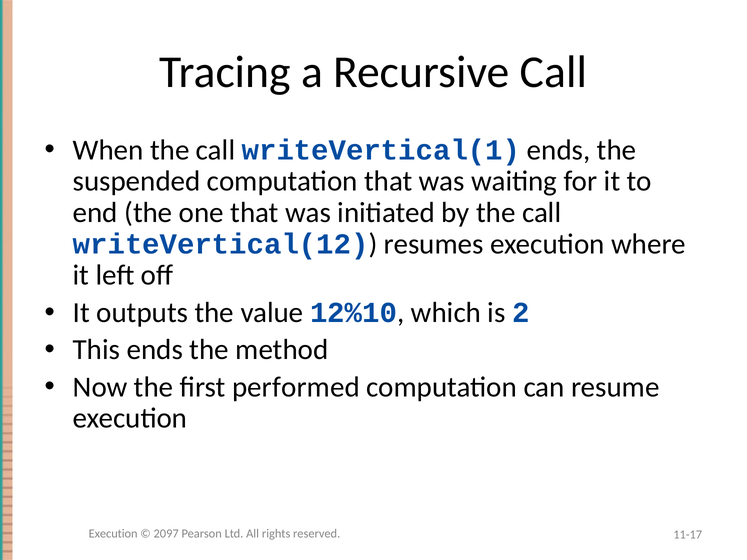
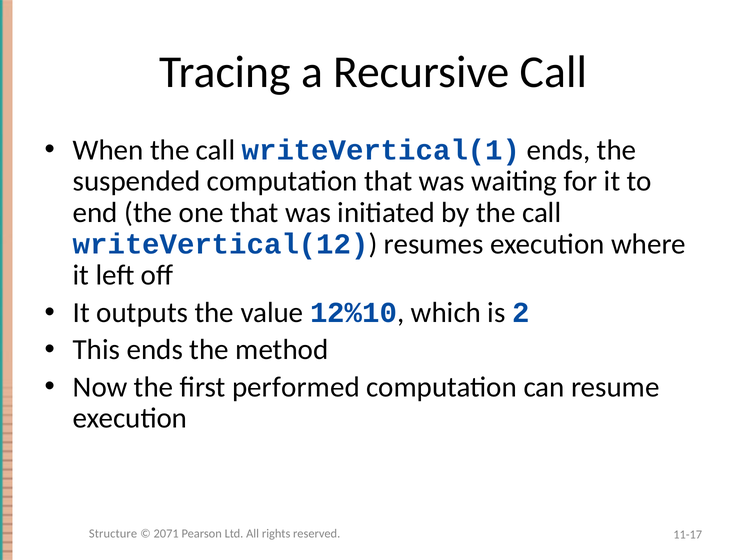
Execution at (113, 534): Execution -> Structure
2097: 2097 -> 2071
